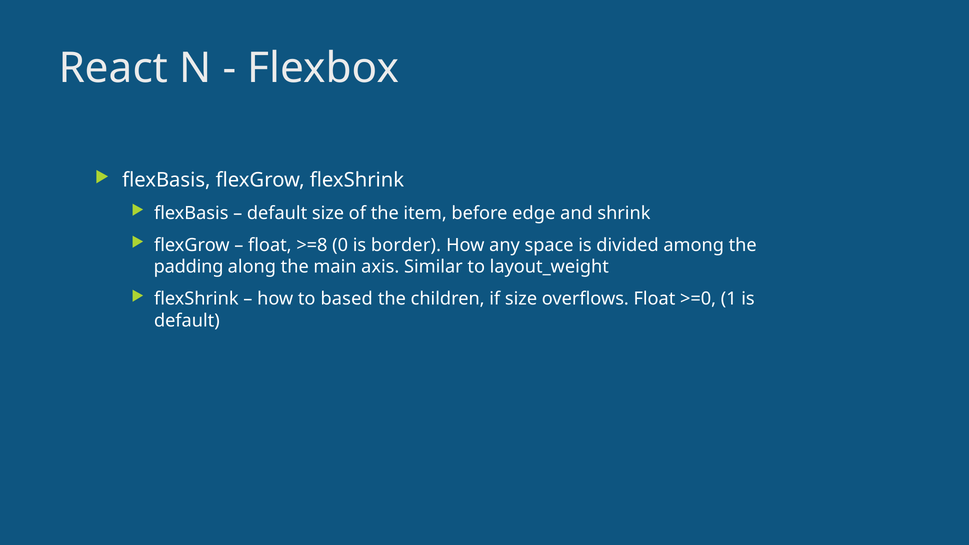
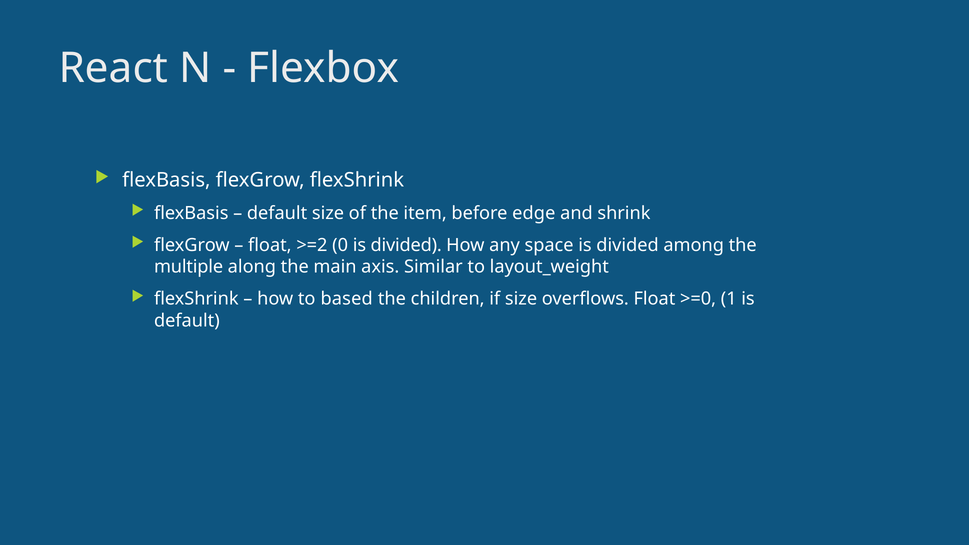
>=8: >=8 -> >=2
0 is border: border -> divided
padding: padding -> multiple
